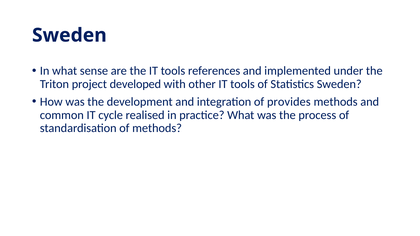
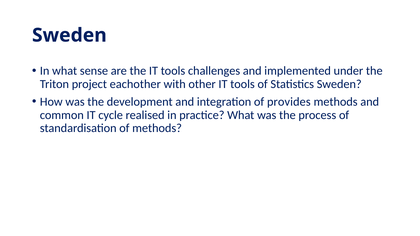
references: references -> challenges
developed: developed -> eachother
